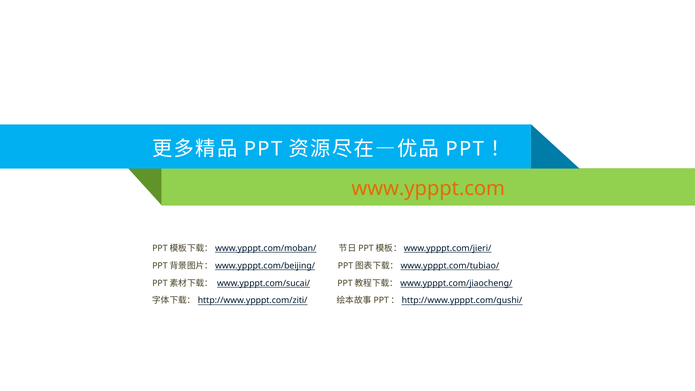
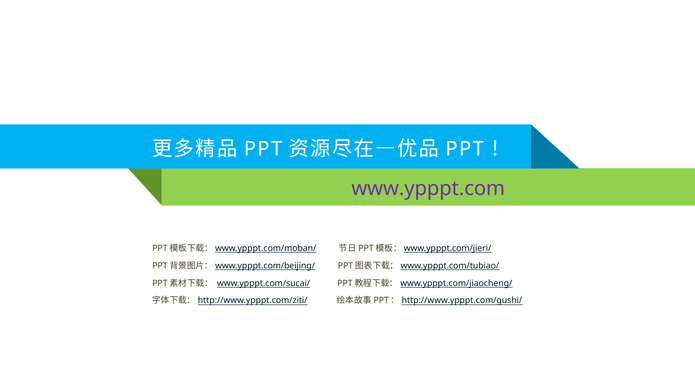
www.ypppt.com colour: orange -> purple
